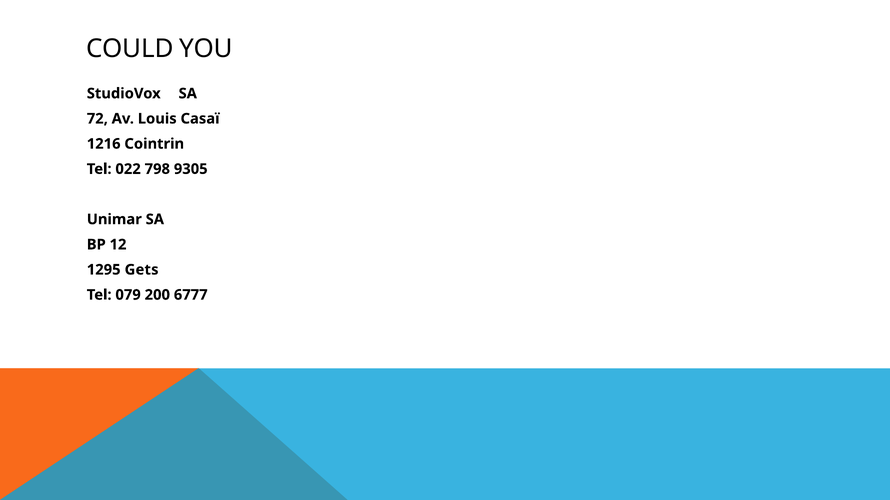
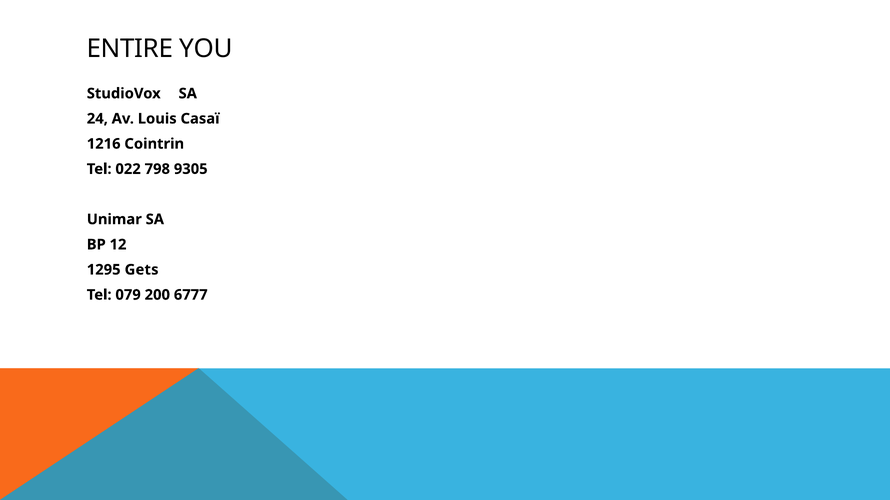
COULD: COULD -> ENTIRE
72: 72 -> 24
